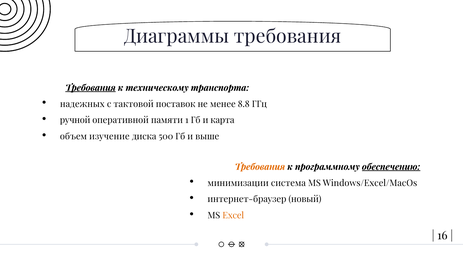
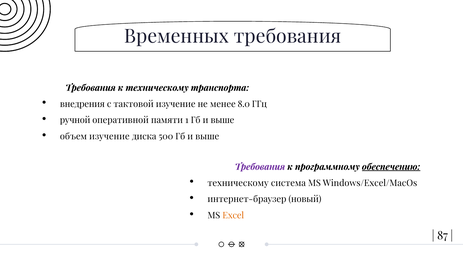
Диаграммы: Диаграммы -> Временных
Требования at (91, 88) underline: present -> none
надежных: надежных -> внедрения
тактовой поставок: поставок -> изучение
8.8: 8.8 -> 8.0
1 Гб и карта: карта -> выше
Требования at (260, 166) colour: orange -> purple
минимизации at (238, 183): минимизации -> техническому
16: 16 -> 87
